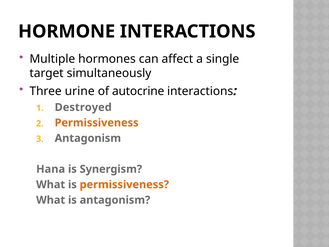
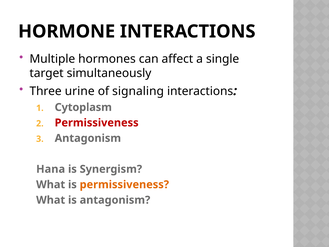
autocrine: autocrine -> signaling
Destroyed: Destroyed -> Cytoplasm
Permissiveness at (97, 123) colour: orange -> red
